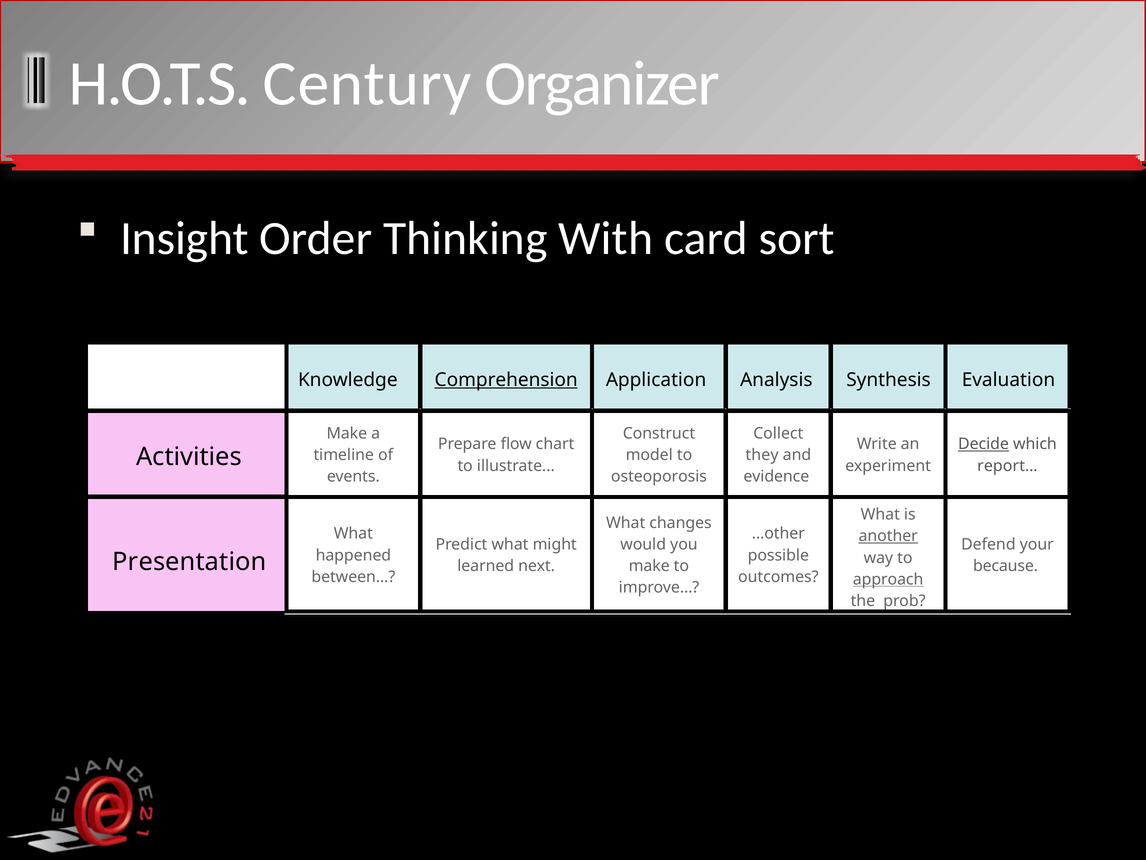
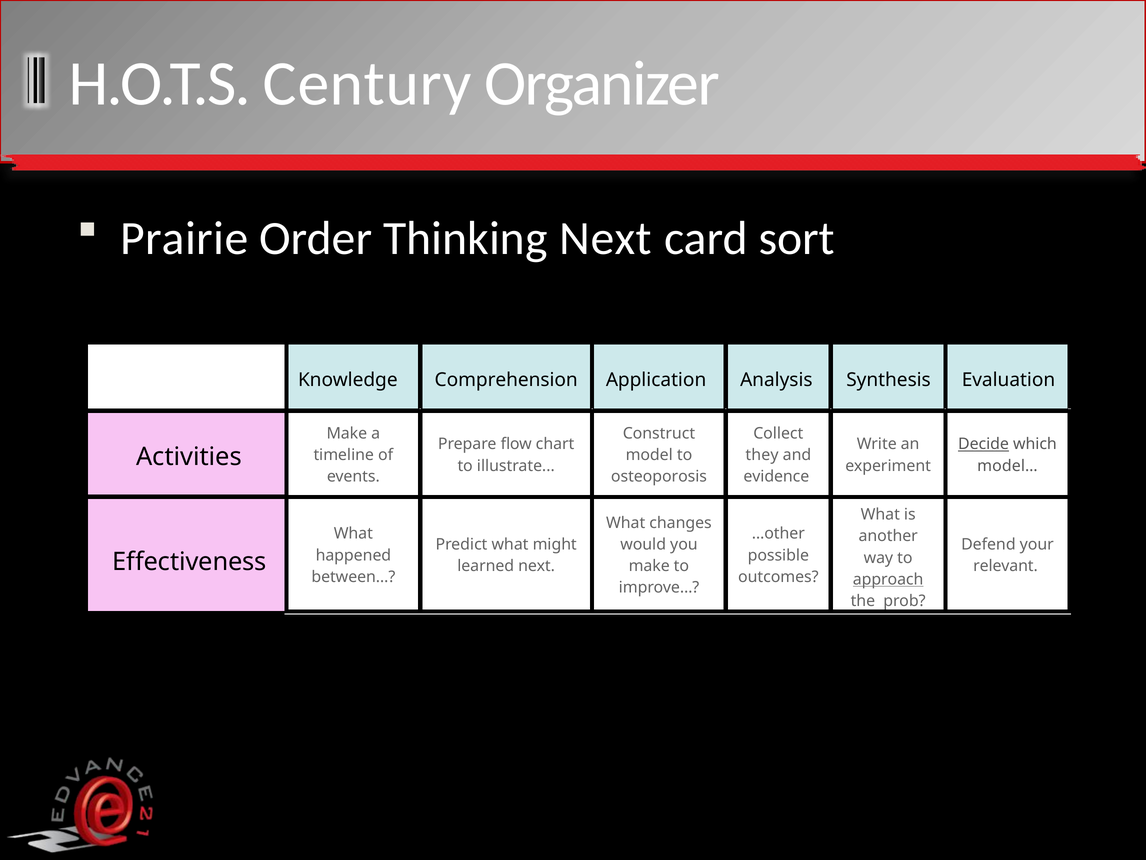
Insight: Insight -> Prairie
Thinking With: With -> Next
Comprehension underline: present -> none
report…: report… -> model…
another underline: present -> none
Presentation: Presentation -> Effectiveness
because: because -> relevant
